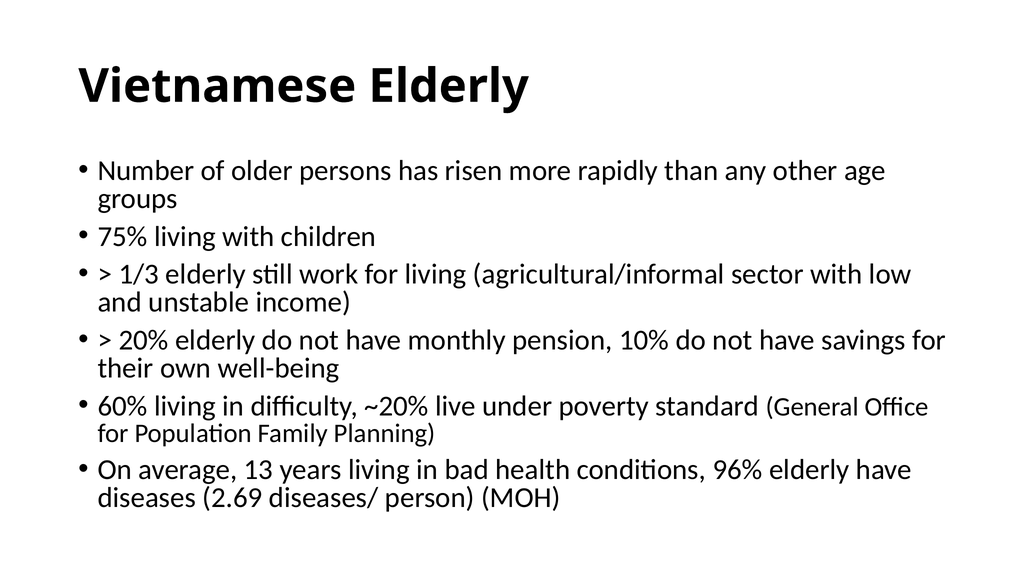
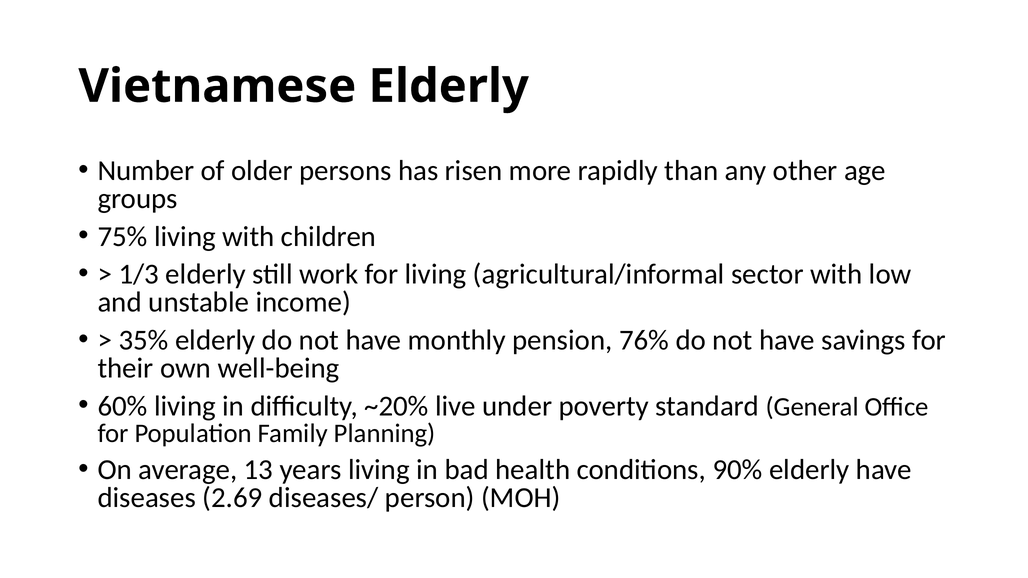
20%: 20% -> 35%
10%: 10% -> 76%
96%: 96% -> 90%
